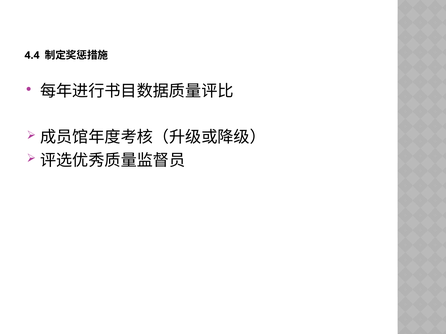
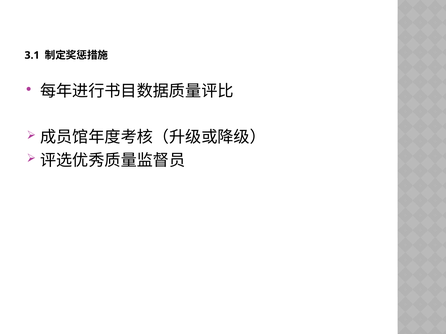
4.4: 4.4 -> 3.1
